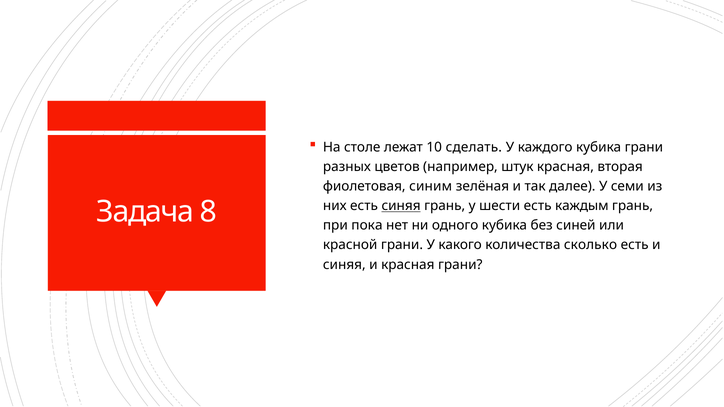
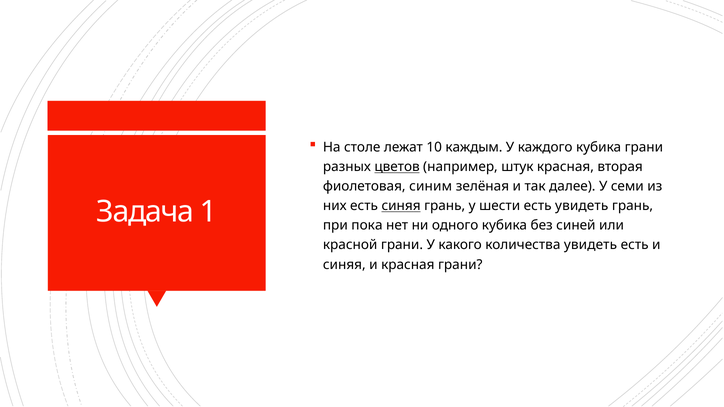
сделать: сделать -> каждым
цветов underline: none -> present
есть каждым: каждым -> увидеть
8: 8 -> 1
количества сколько: сколько -> увидеть
